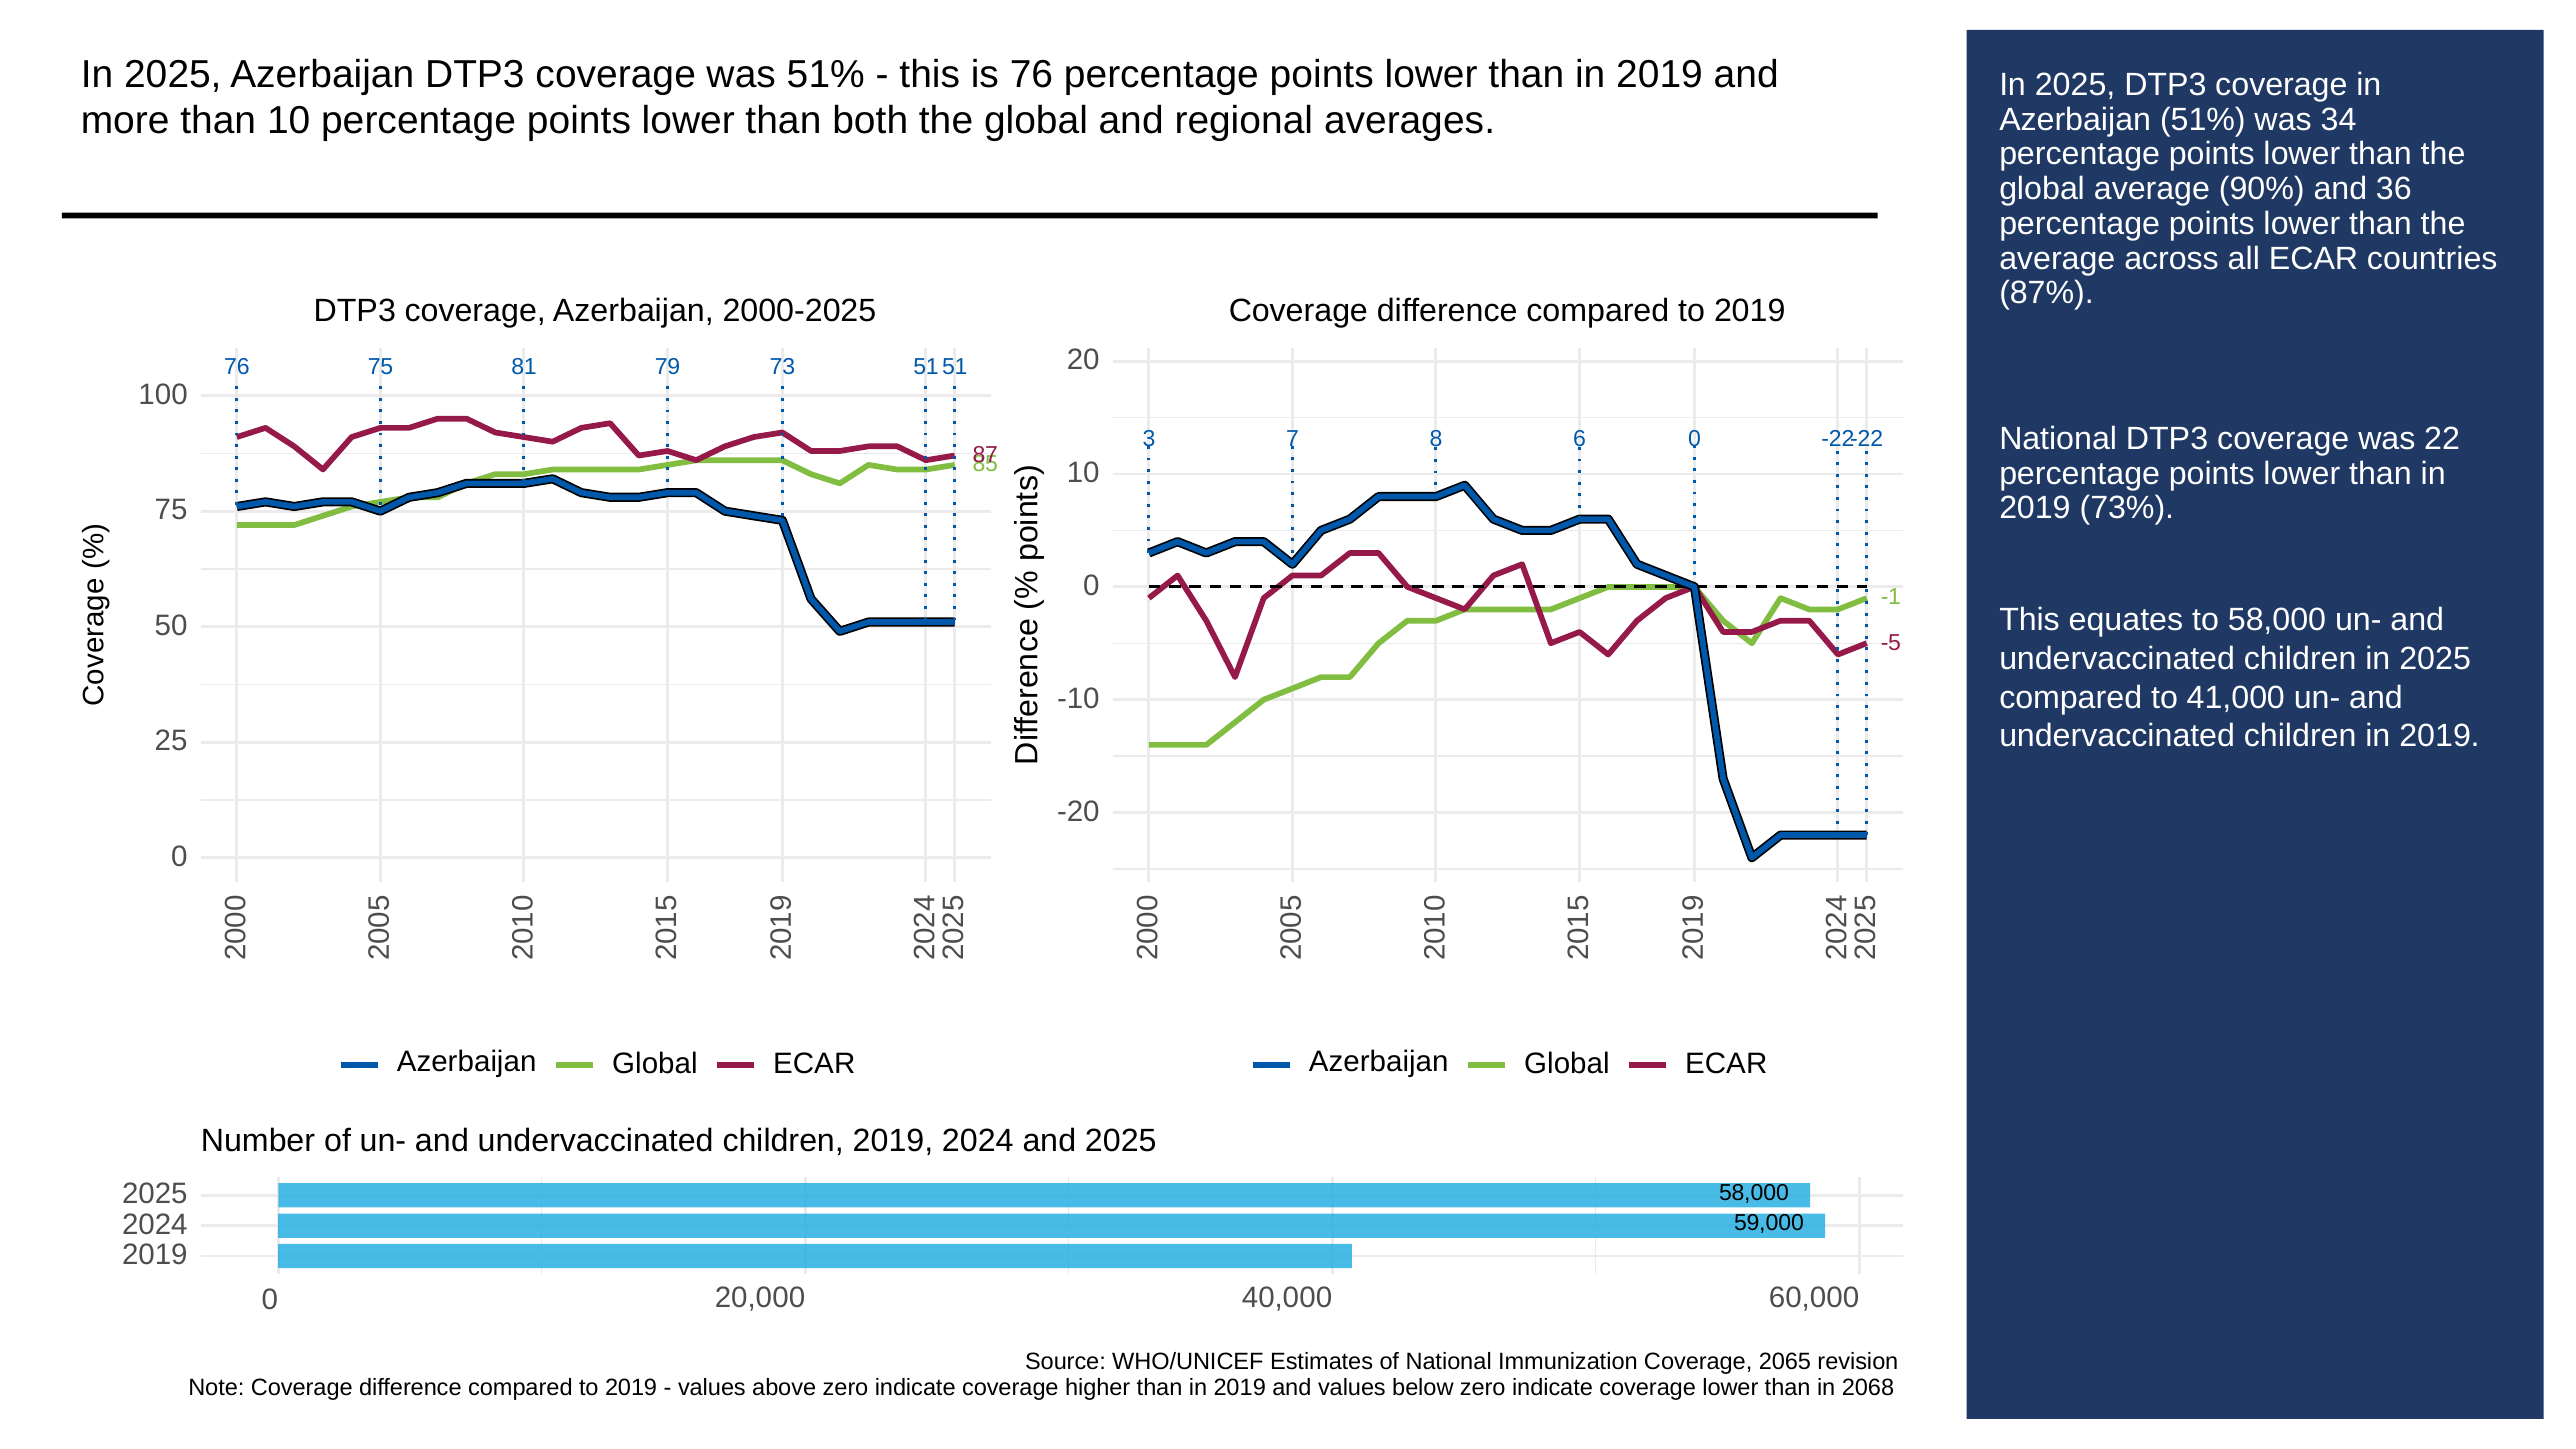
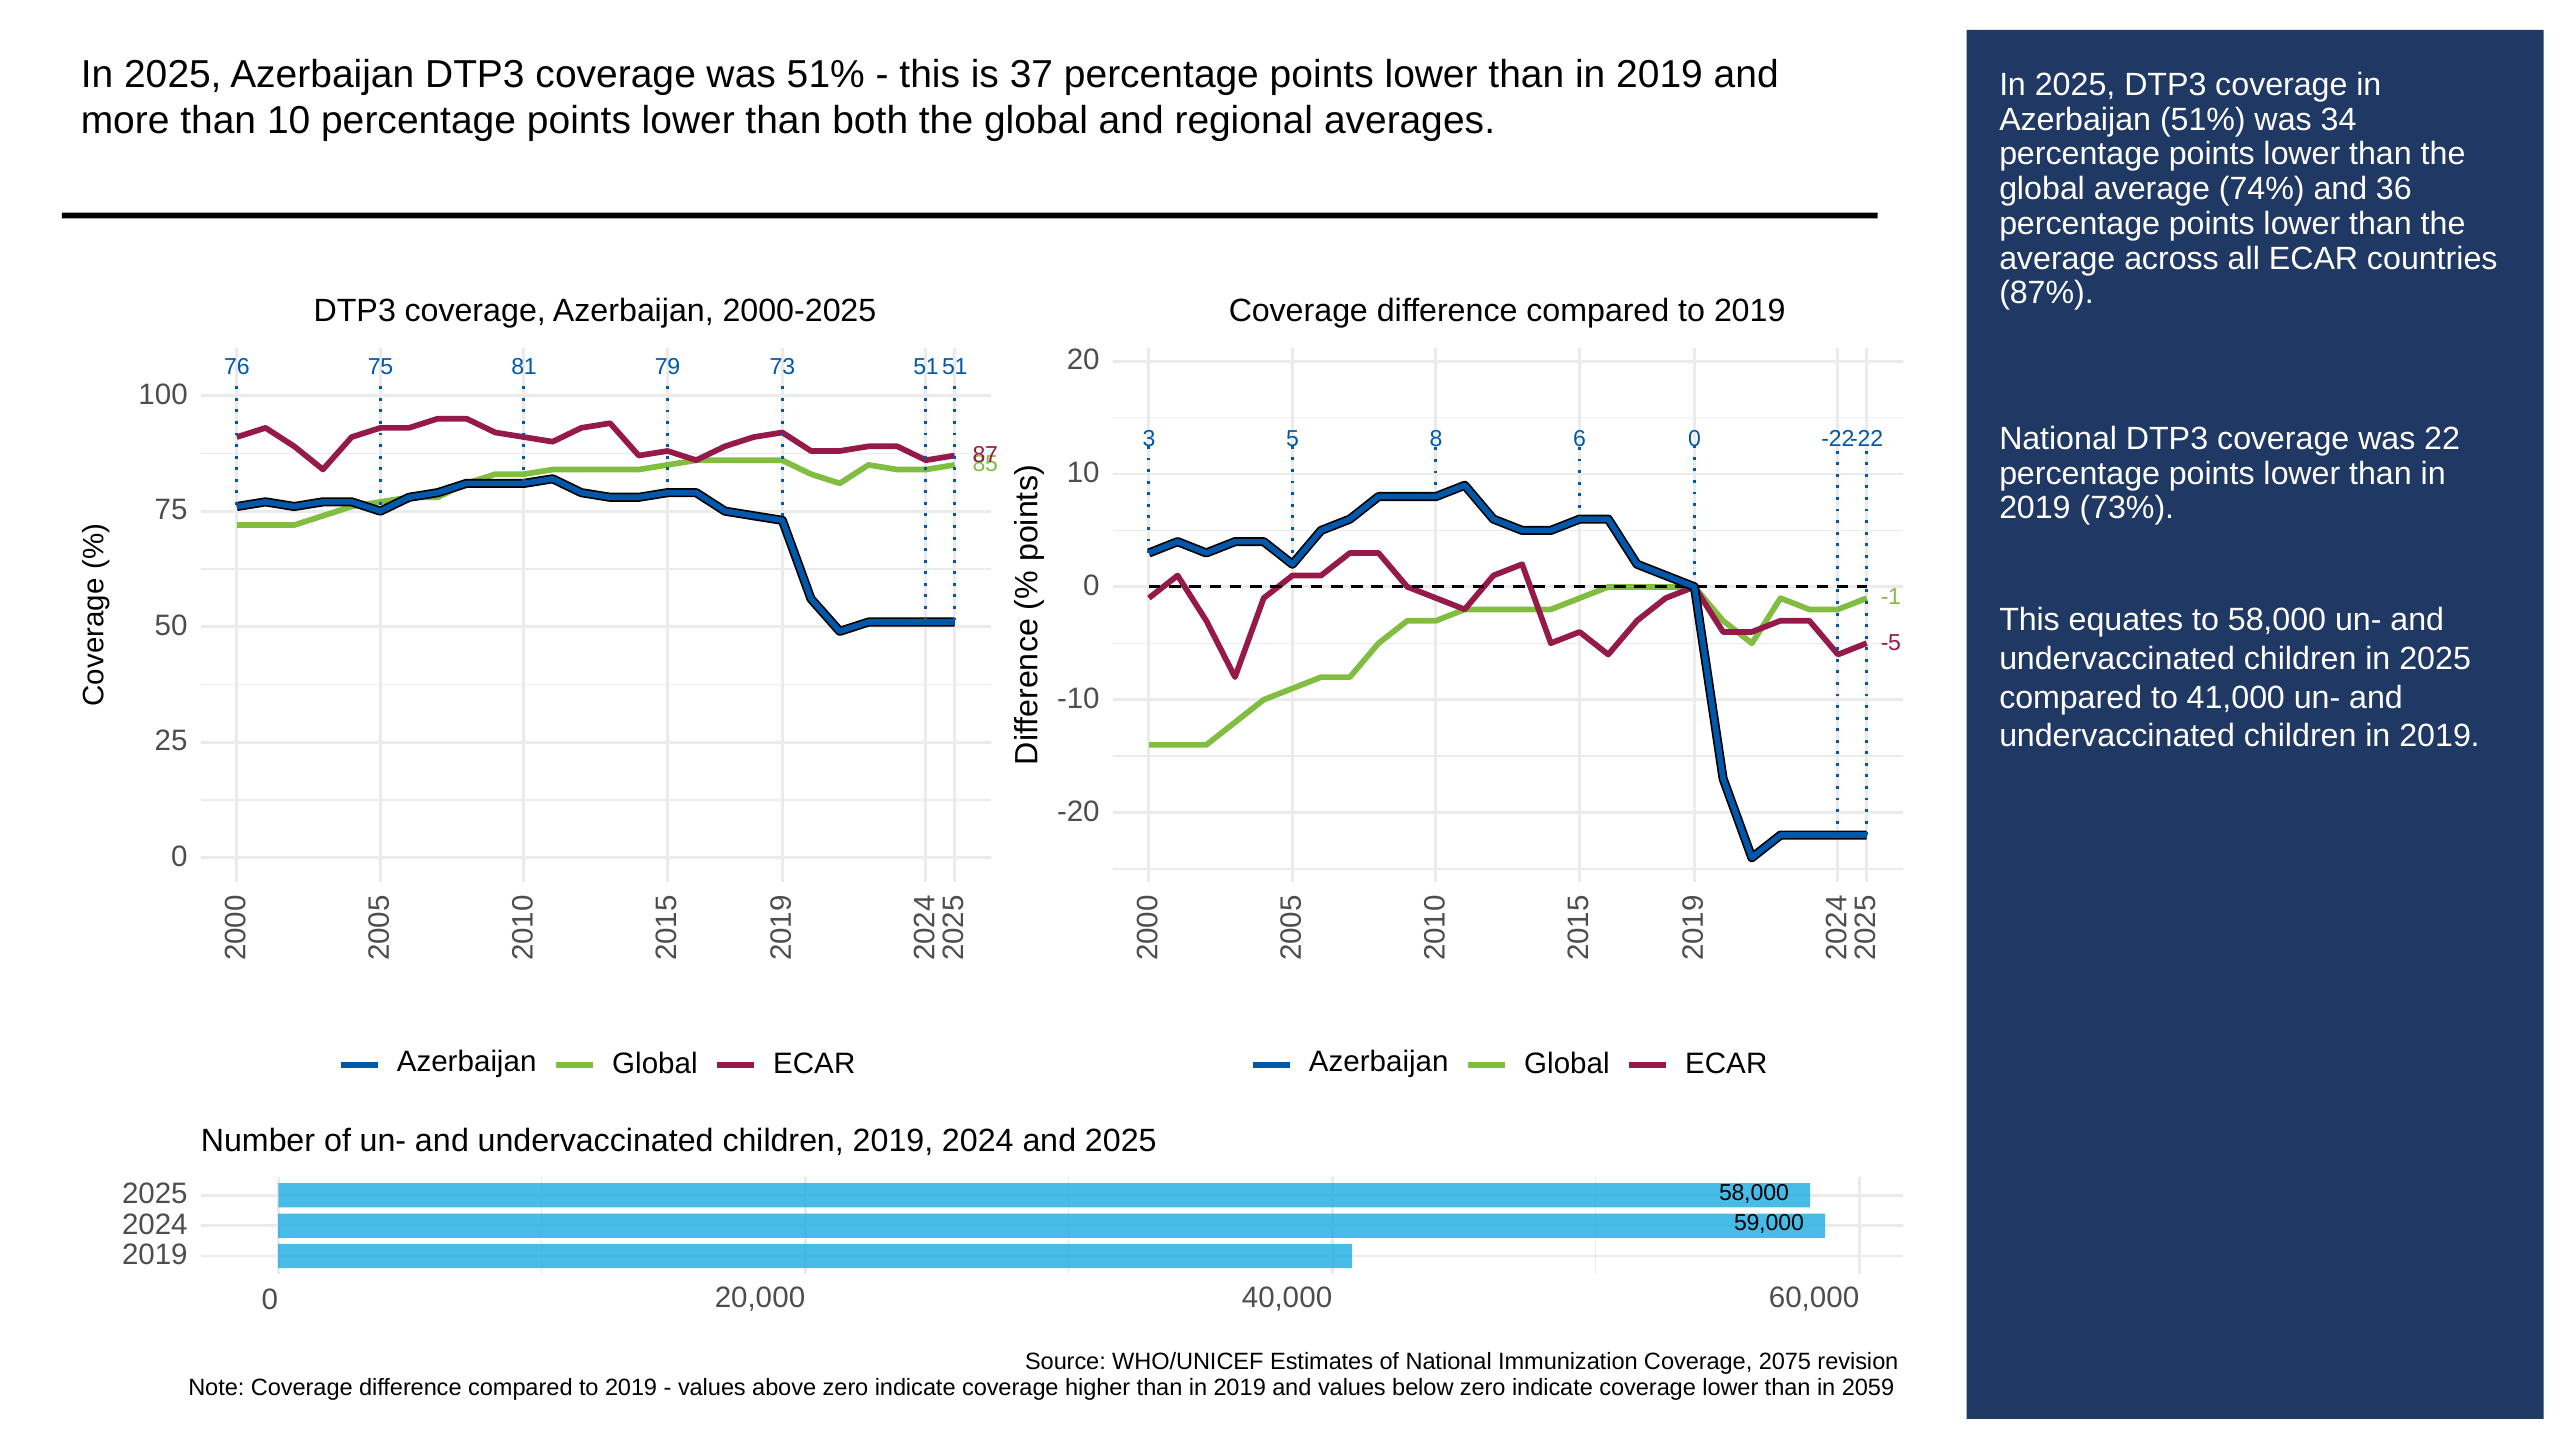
is 76: 76 -> 37
90%: 90% -> 74%
3 7: 7 -> 5
2065: 2065 -> 2075
2068: 2068 -> 2059
